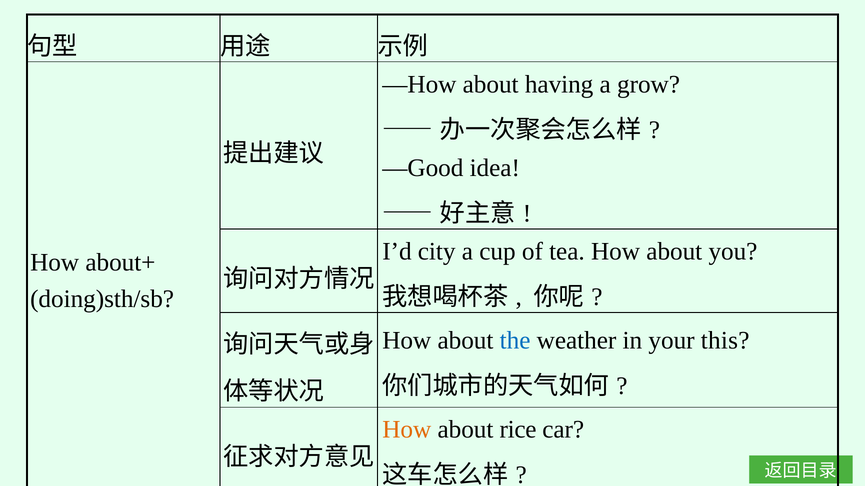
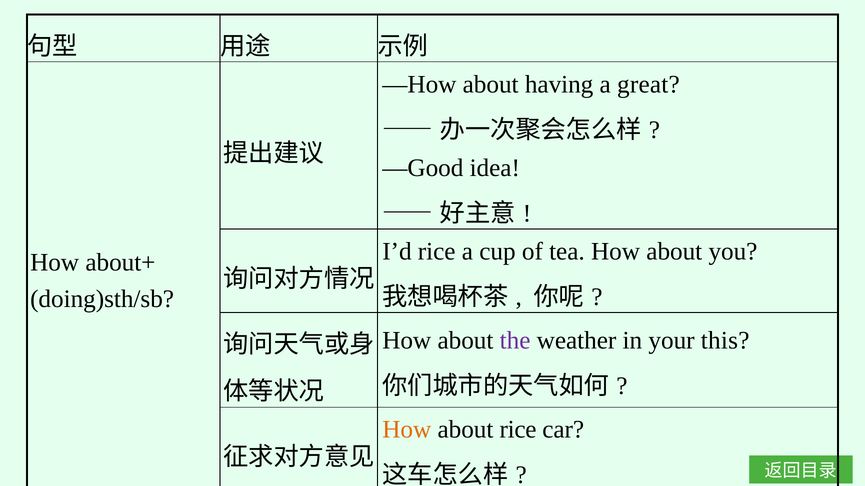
grow: grow -> great
I’d city: city -> rice
the colour: blue -> purple
